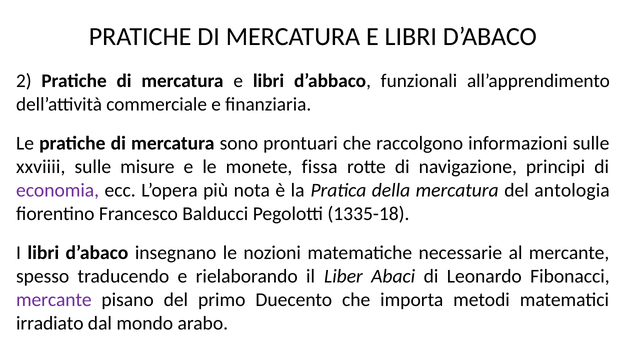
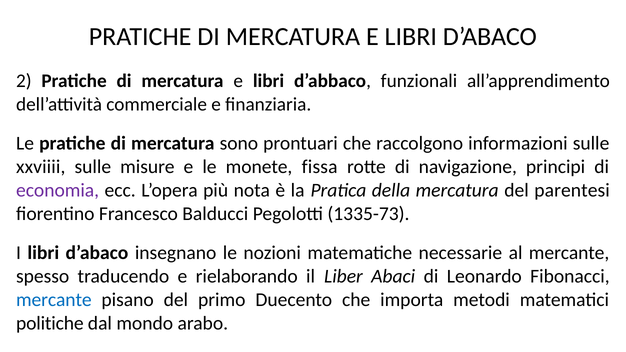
antologia: antologia -> parentesi
1335-18: 1335-18 -> 1335-73
mercante at (54, 300) colour: purple -> blue
irradiato: irradiato -> politiche
